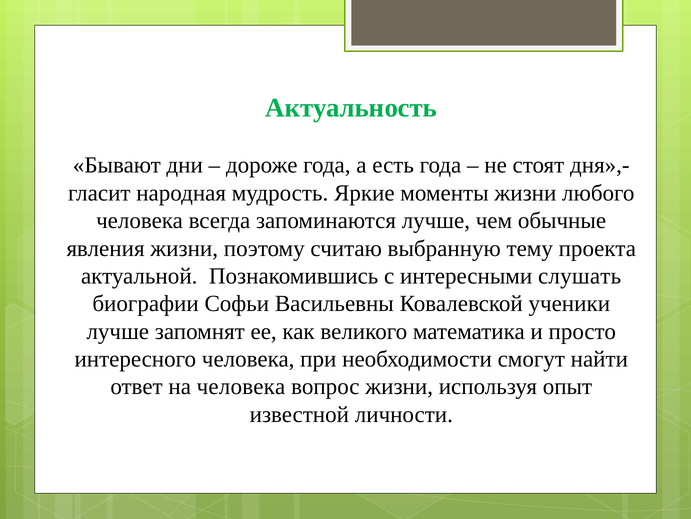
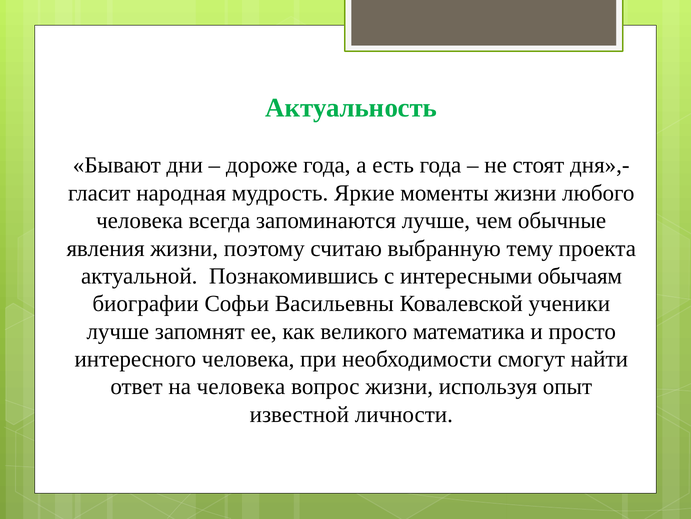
слушать: слушать -> обычаям
